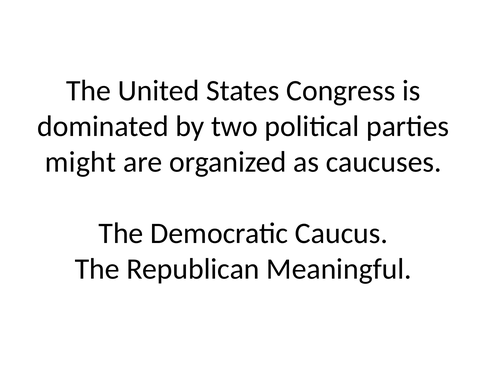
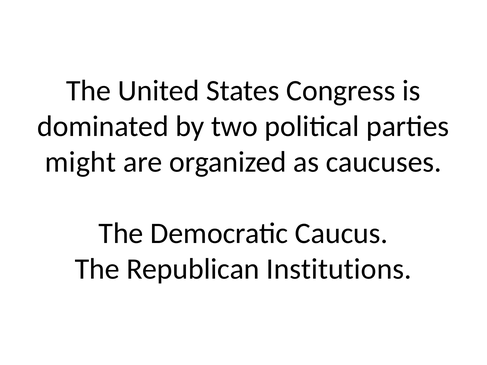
Meaningful: Meaningful -> Institutions
